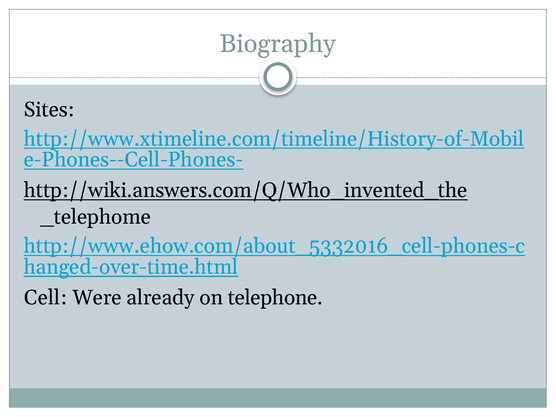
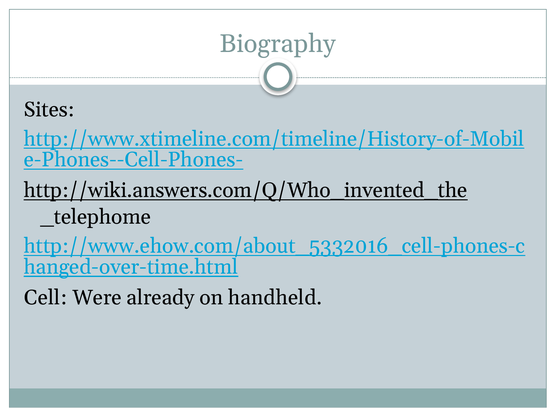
telephone: telephone -> handheld
